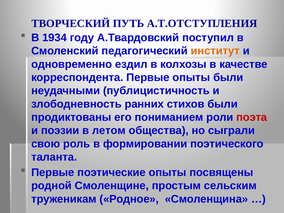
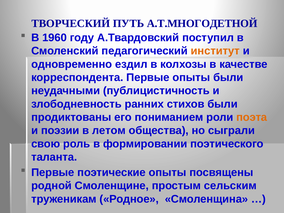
А.Т.ОТСТУПЛЕНИЯ: А.Т.ОТСТУПЛЕНИЯ -> А.Т.МНОГОДЕТНОЙ
1934: 1934 -> 1960
поэта colour: red -> orange
